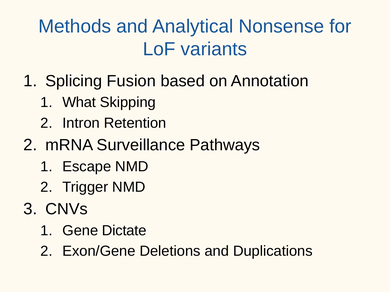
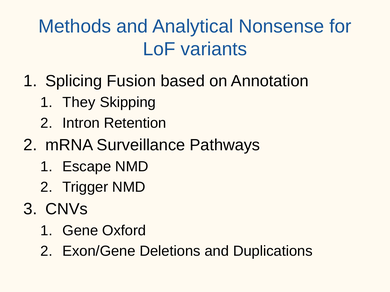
What: What -> They
Dictate: Dictate -> Oxford
